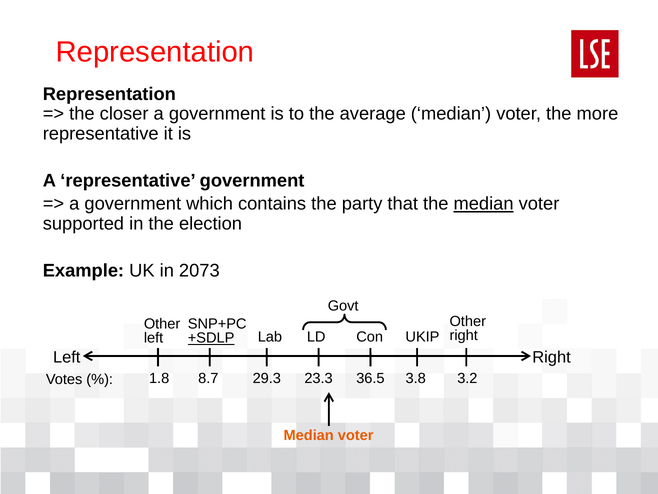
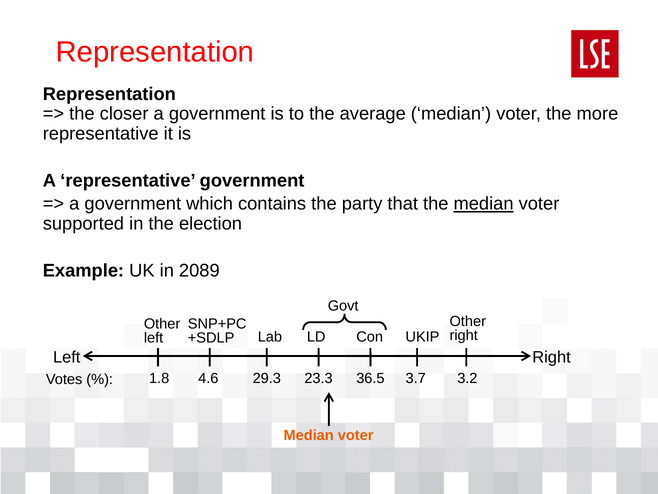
2073: 2073 -> 2089
+SDLP underline: present -> none
8.7: 8.7 -> 4.6
3.8: 3.8 -> 3.7
